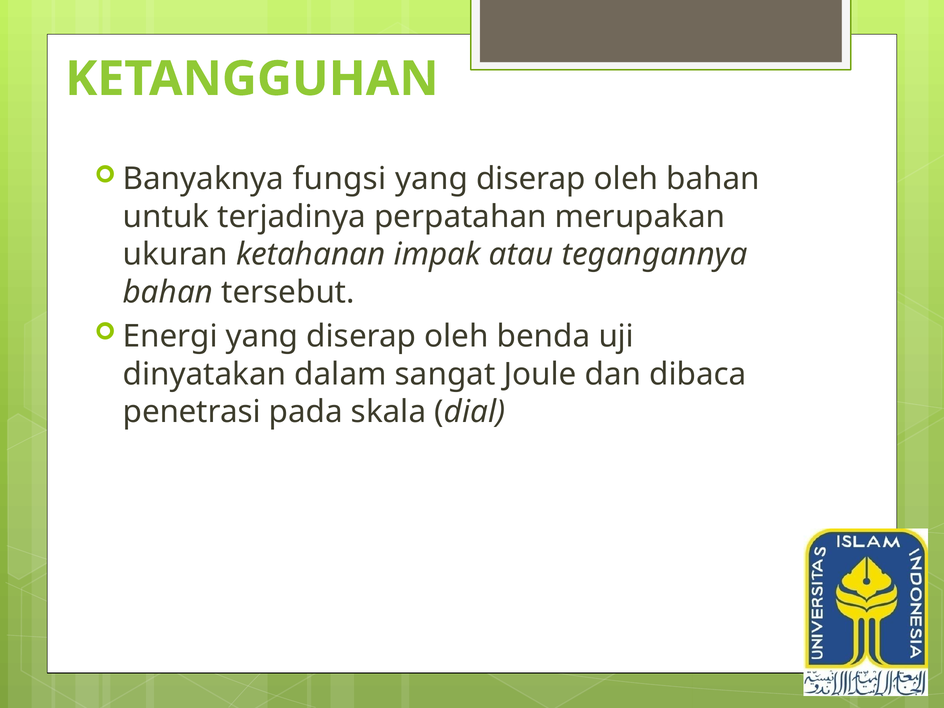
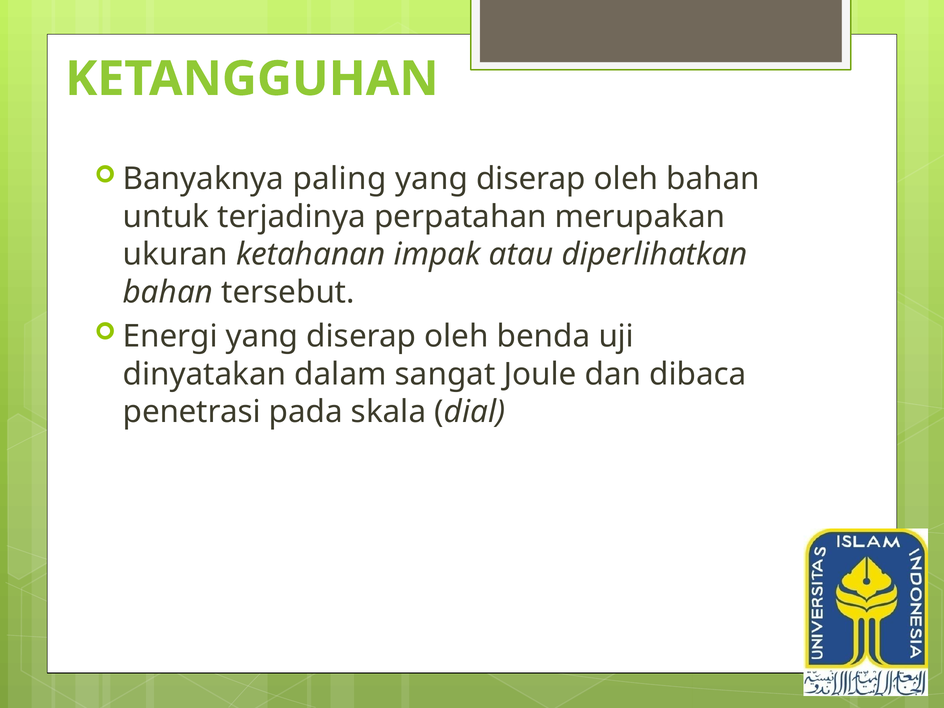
fungsi: fungsi -> paling
tegangannya: tegangannya -> diperlihatkan
